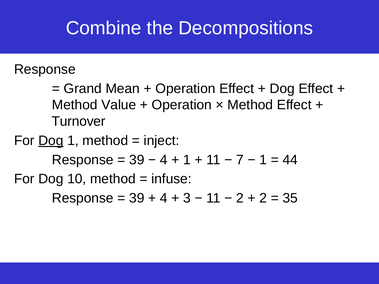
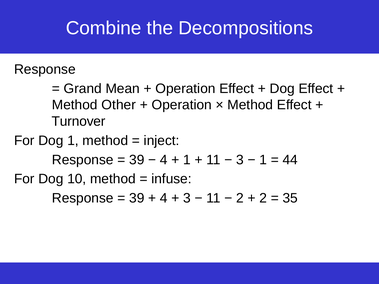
Value: Value -> Other
Dog at (51, 141) underline: present -> none
7 at (240, 160): 7 -> 3
